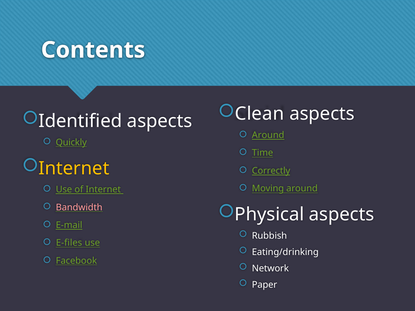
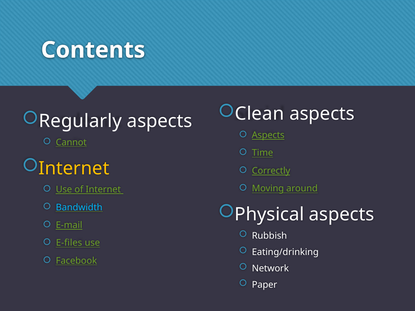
Identified: Identified -> Regularly
Around at (268, 135): Around -> Aspects
Quickly: Quickly -> Cannot
Bandwidth colour: pink -> light blue
